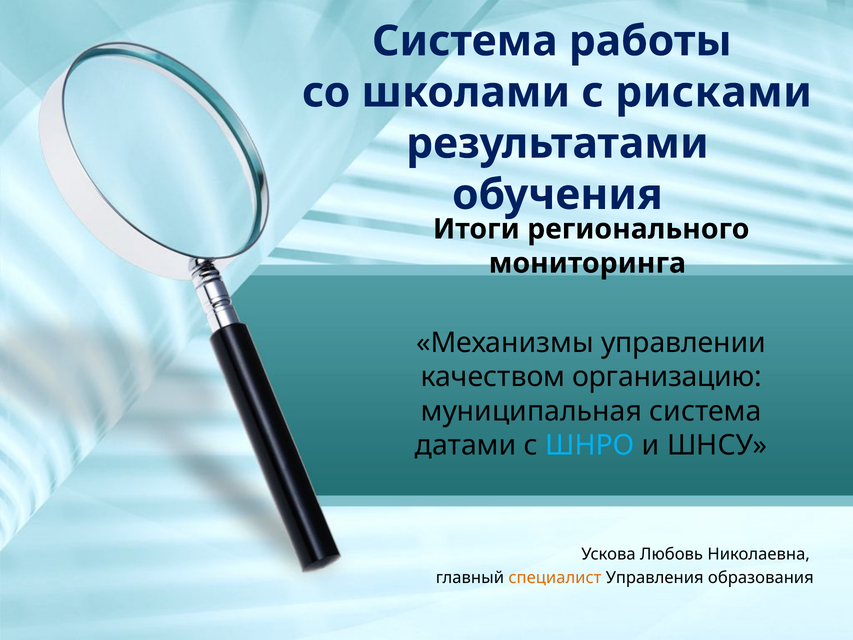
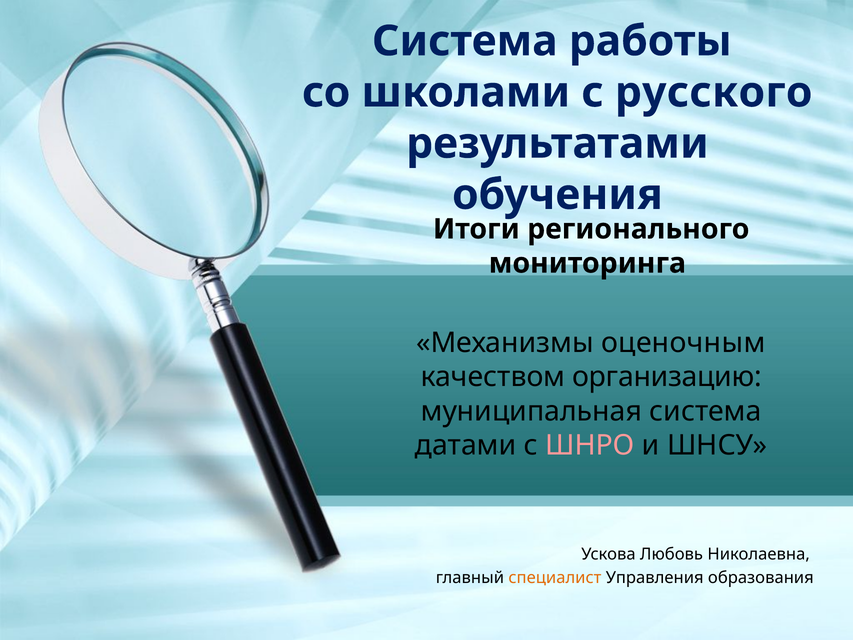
рисками: рисками -> русского
управлении: управлении -> оценочным
ШНРО colour: light blue -> pink
